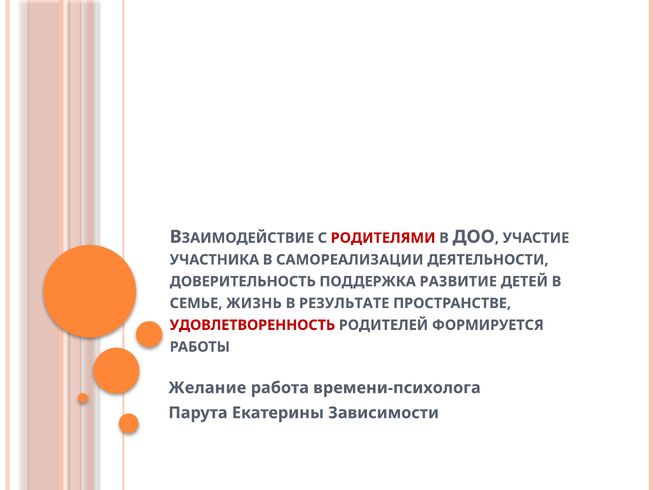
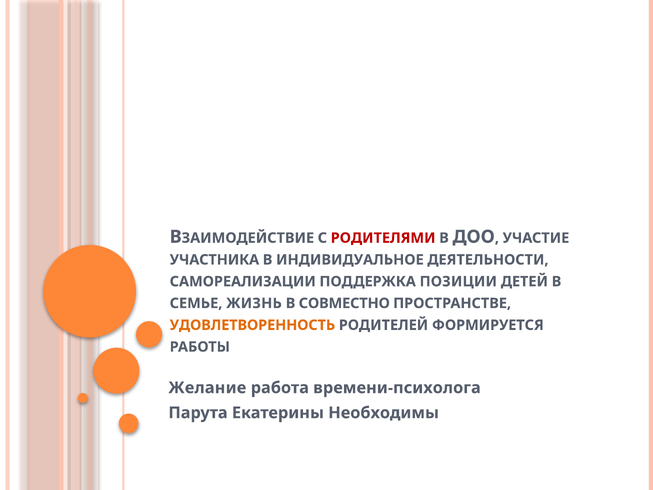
САМОРЕАЛИЗАЦИИ: САМОРЕАЛИЗАЦИИ -> ИНДИВИДУАЛЬНОЕ
ДОВЕРИТЕЛЬНОСТЬ: ДОВЕРИТЕЛЬНОСТЬ -> САМОРЕАЛИЗАЦИИ
РАЗВИТИЕ: РАЗВИТИЕ -> ПОЗИЦИИ
РЕЗУЛЬТАТЕ: РЕЗУЛЬТАТЕ -> СОВМЕСТНО
УДОВЛЕТВОРЕННОСТЬ colour: red -> orange
Зависимости: Зависимости -> Необходимы
